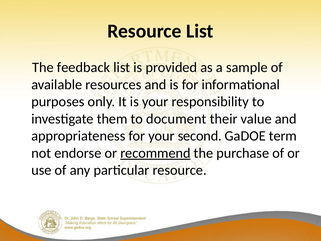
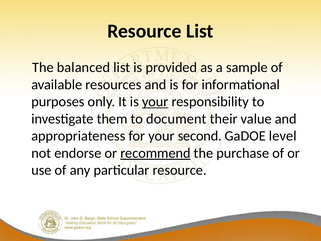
feedback: feedback -> balanced
your at (155, 102) underline: none -> present
term: term -> level
